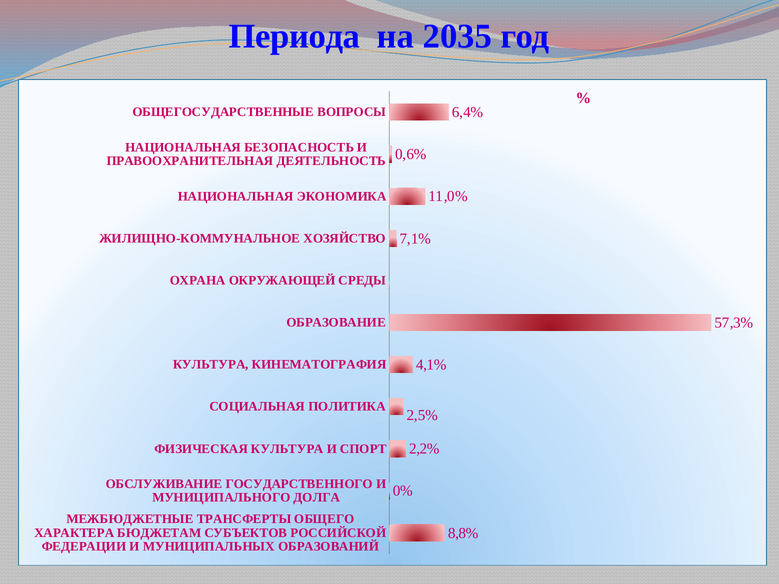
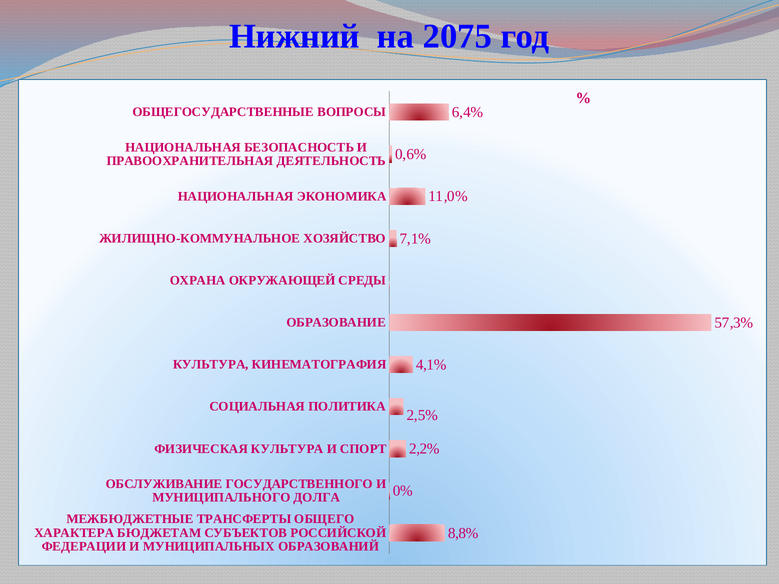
Периода: Периода -> Нижний
2035: 2035 -> 2075
